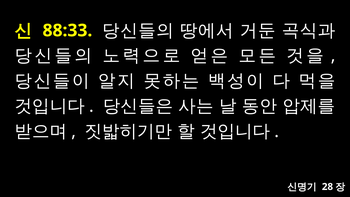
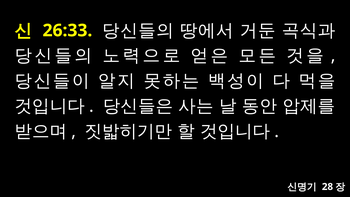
88:33: 88:33 -> 26:33
